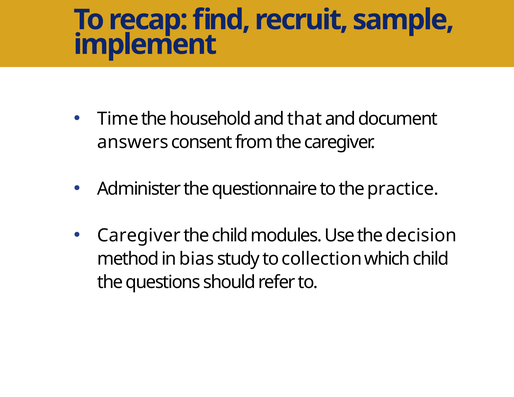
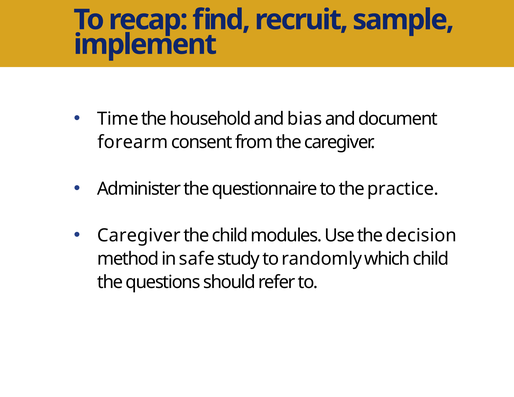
that: that -> bias
answers: answers -> forearm
bias: bias -> safe
collection: collection -> randomly
